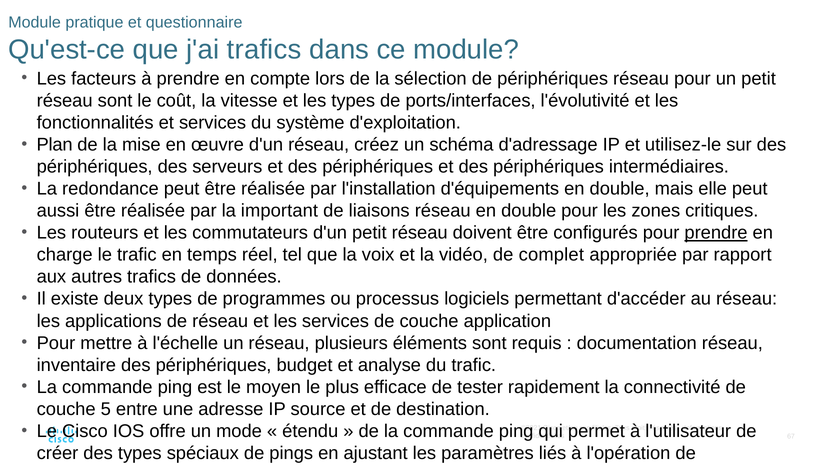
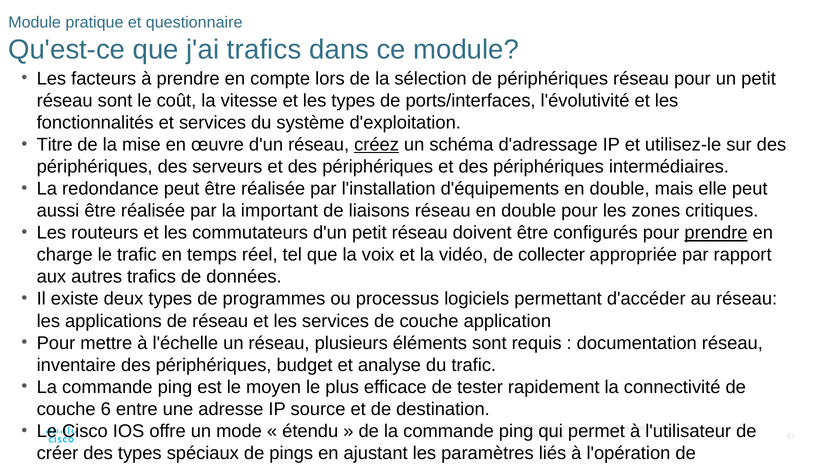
Plan: Plan -> Titre
créez underline: none -> present
complet: complet -> collecter
5: 5 -> 6
